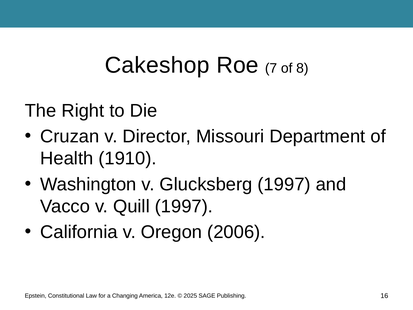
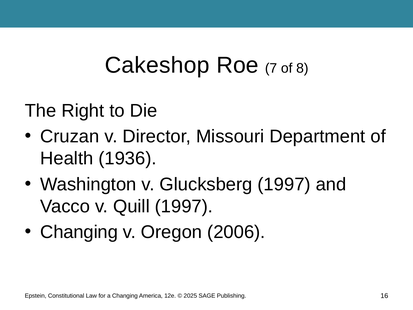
1910: 1910 -> 1936
California at (79, 232): California -> Changing
